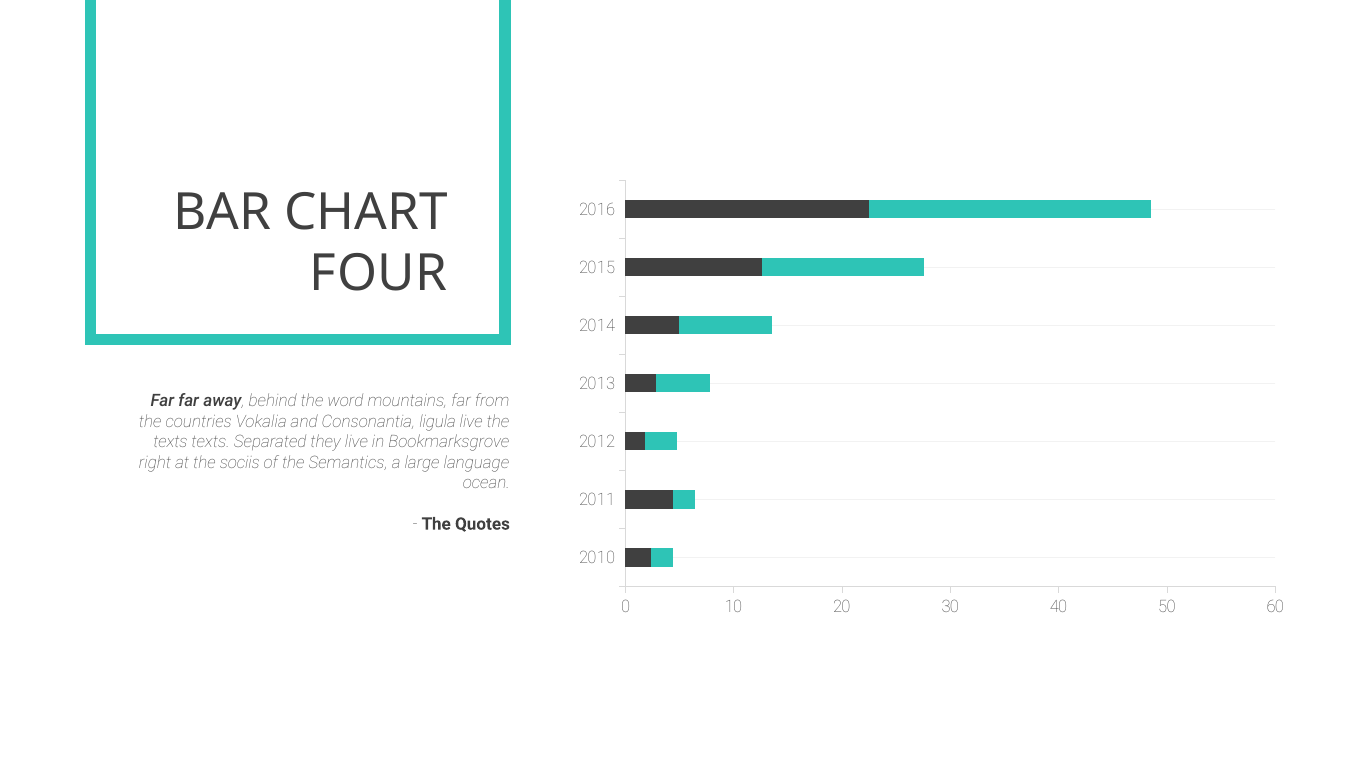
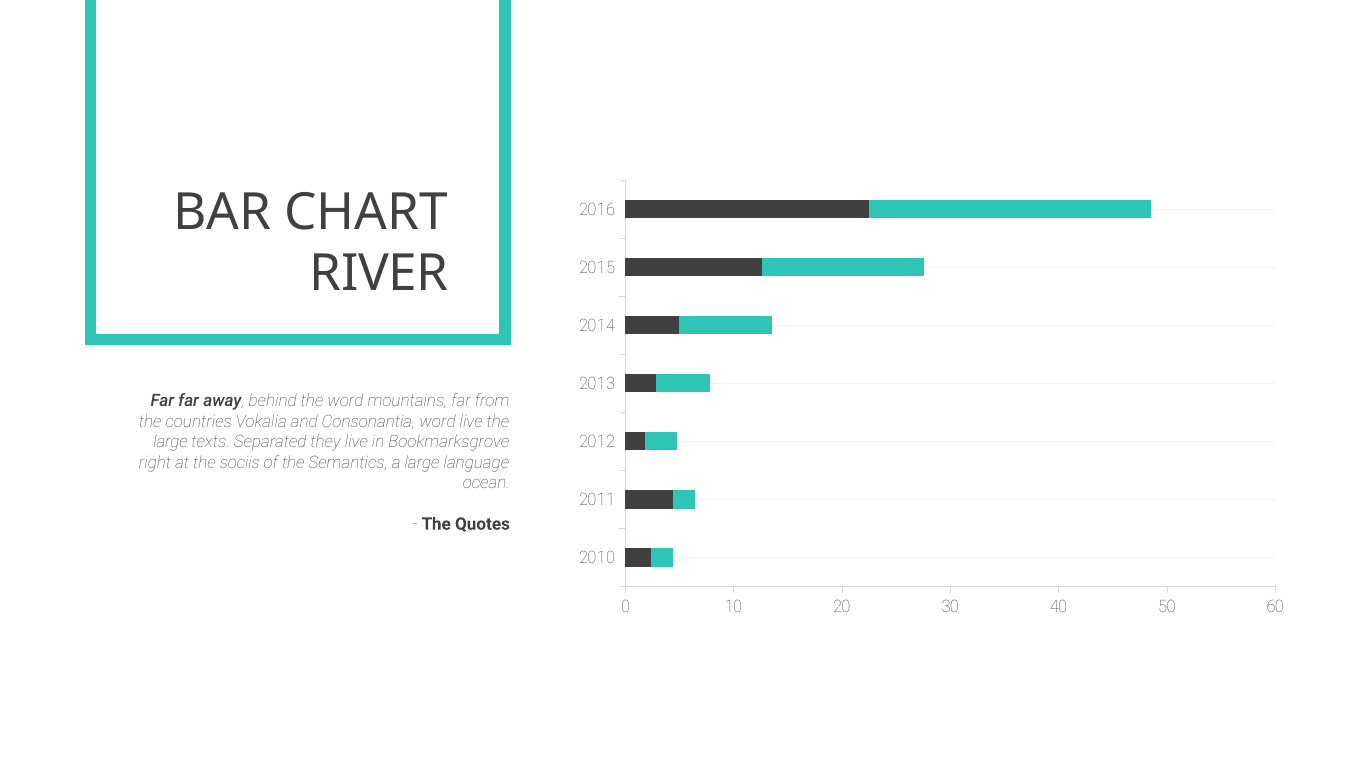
FOUR: FOUR -> RIVER
Consonantia ligula: ligula -> word
texts at (170, 442): texts -> large
